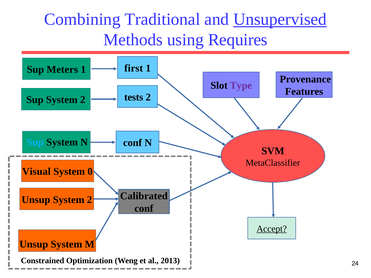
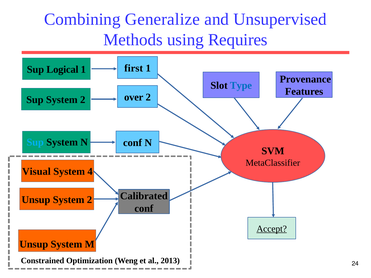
Traditional: Traditional -> Generalize
Unsupervised underline: present -> none
Meters: Meters -> Logical
Type colour: purple -> blue
tests: tests -> over
0: 0 -> 4
